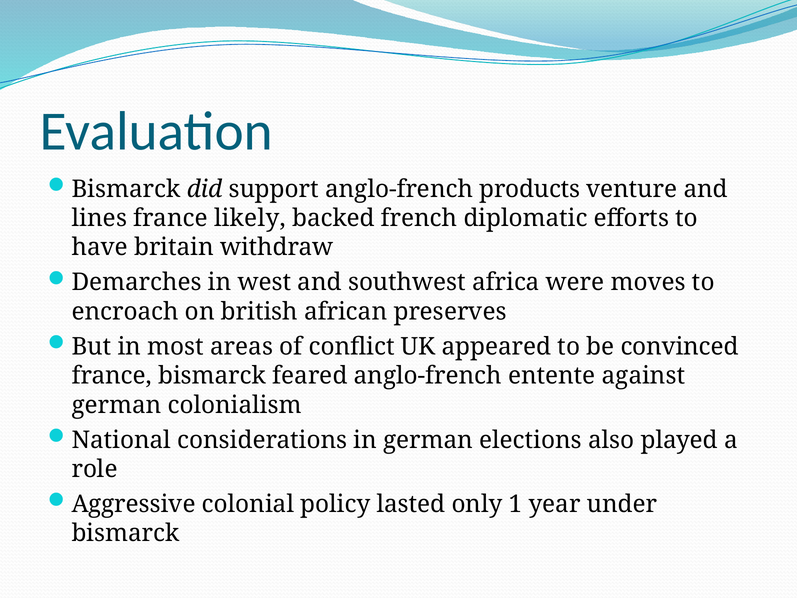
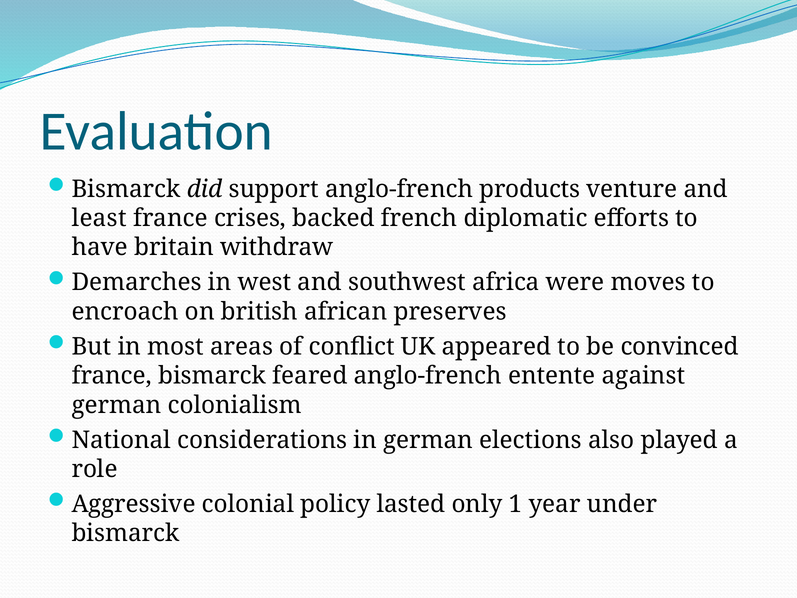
lines: lines -> least
likely: likely -> crises
